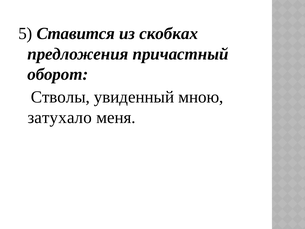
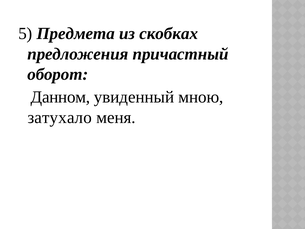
Ставится: Ставится -> Предмета
Стволы: Стволы -> Данном
